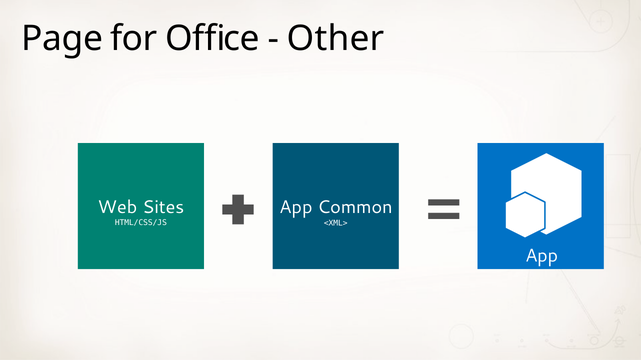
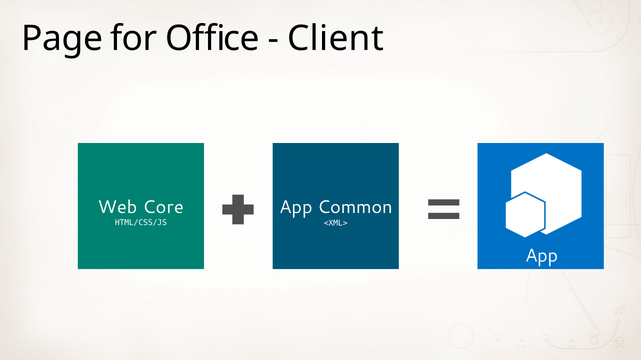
Other: Other -> Client
Sites: Sites -> Core
